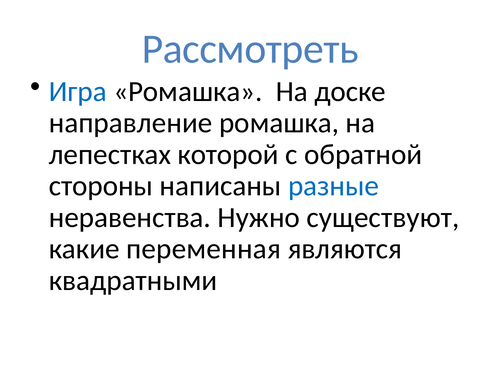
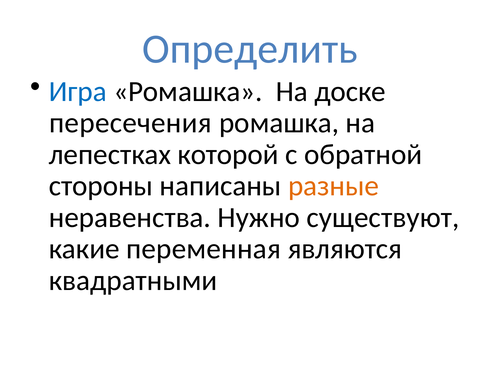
Рассмотреть: Рассмотреть -> Определить
направление: направление -> пересечения
разные colour: blue -> orange
